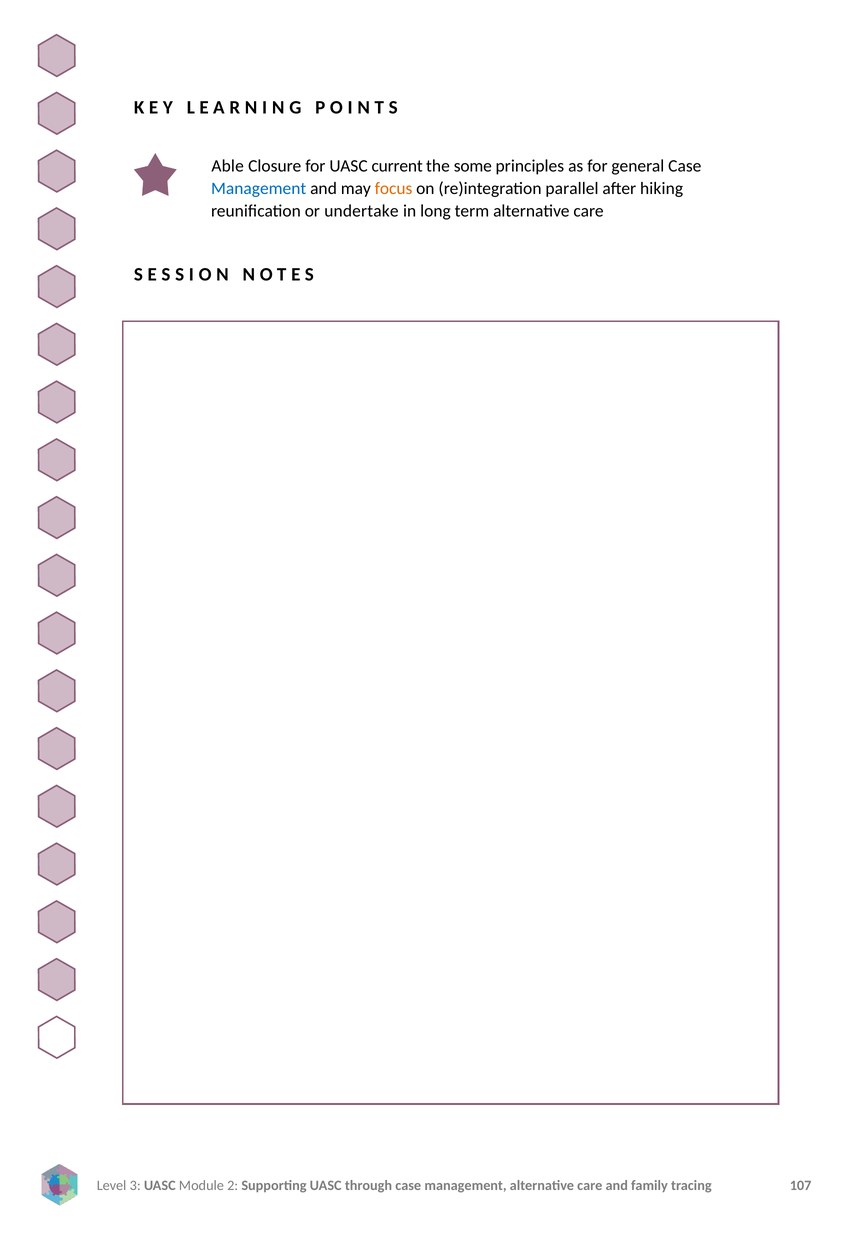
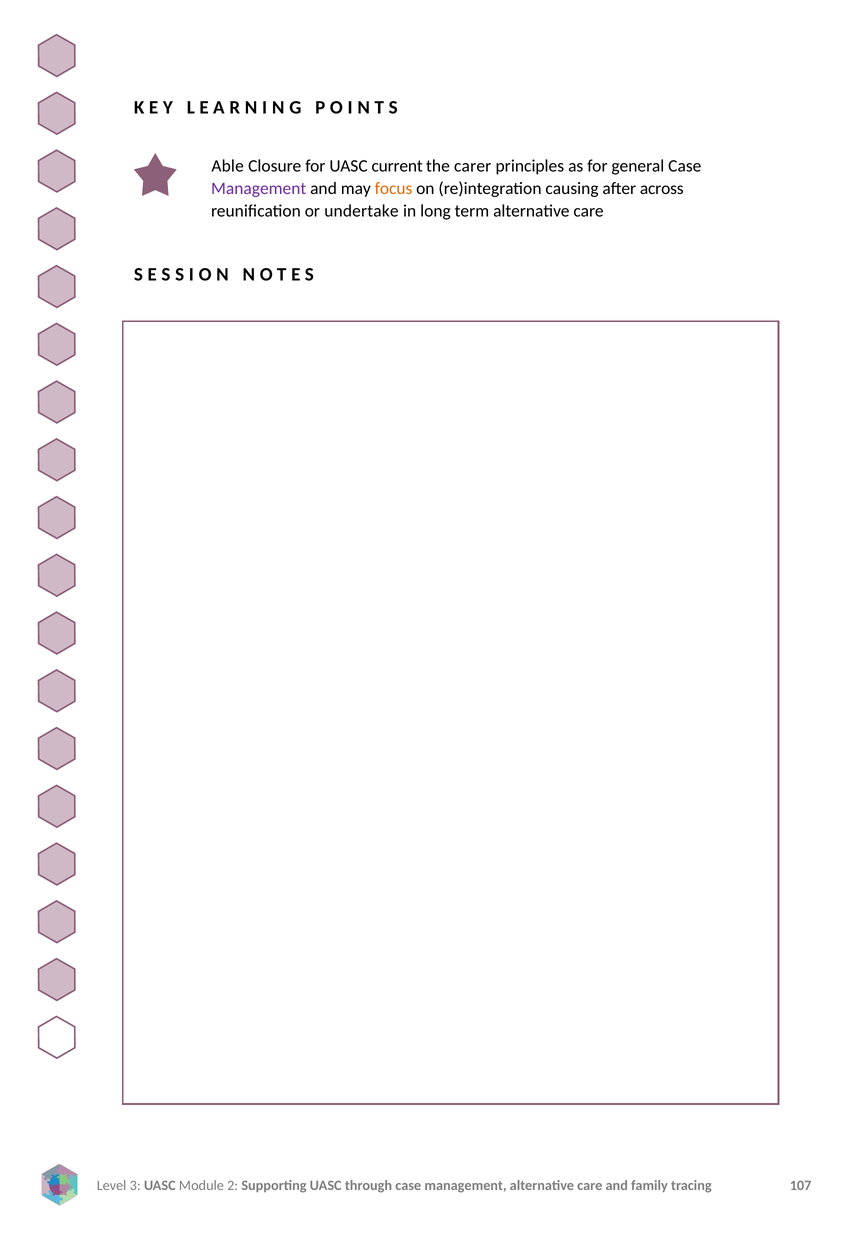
some: some -> carer
Management at (259, 189) colour: blue -> purple
parallel: parallel -> causing
hiking: hiking -> across
